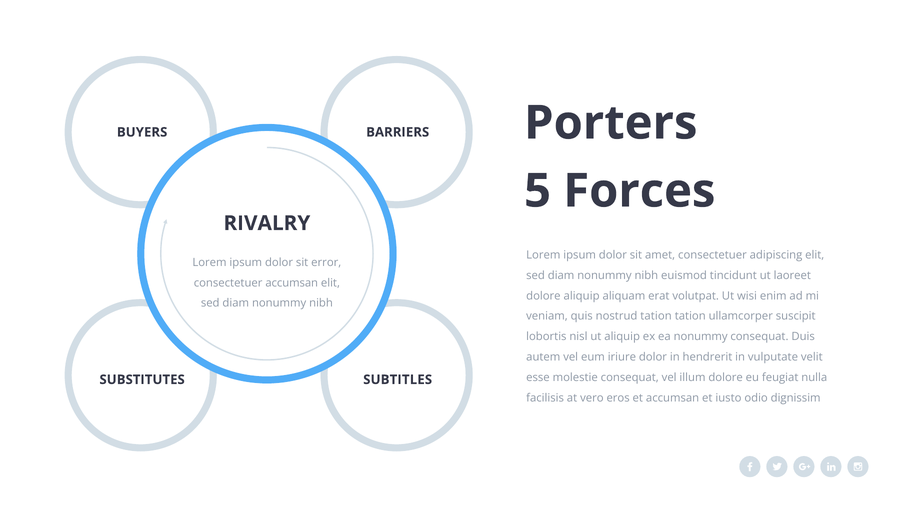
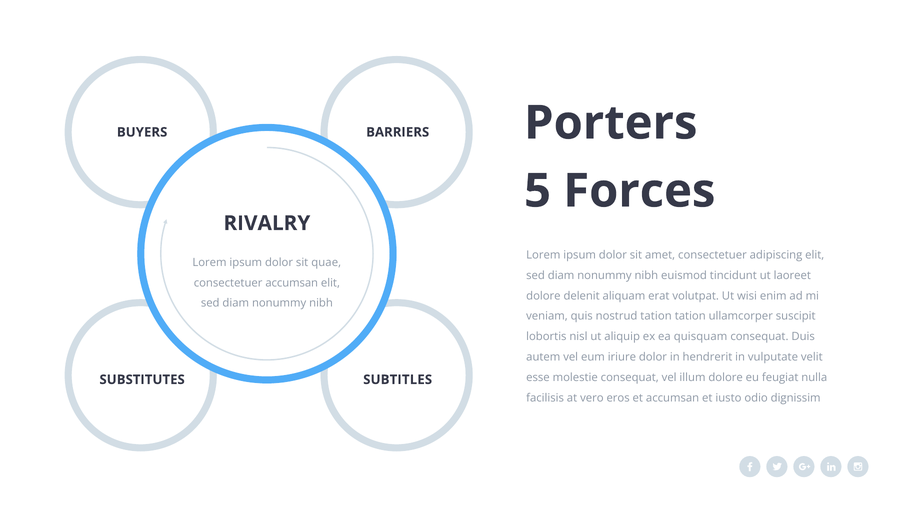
error: error -> quae
dolore aliquip: aliquip -> delenit
ea nonummy: nonummy -> quisquam
